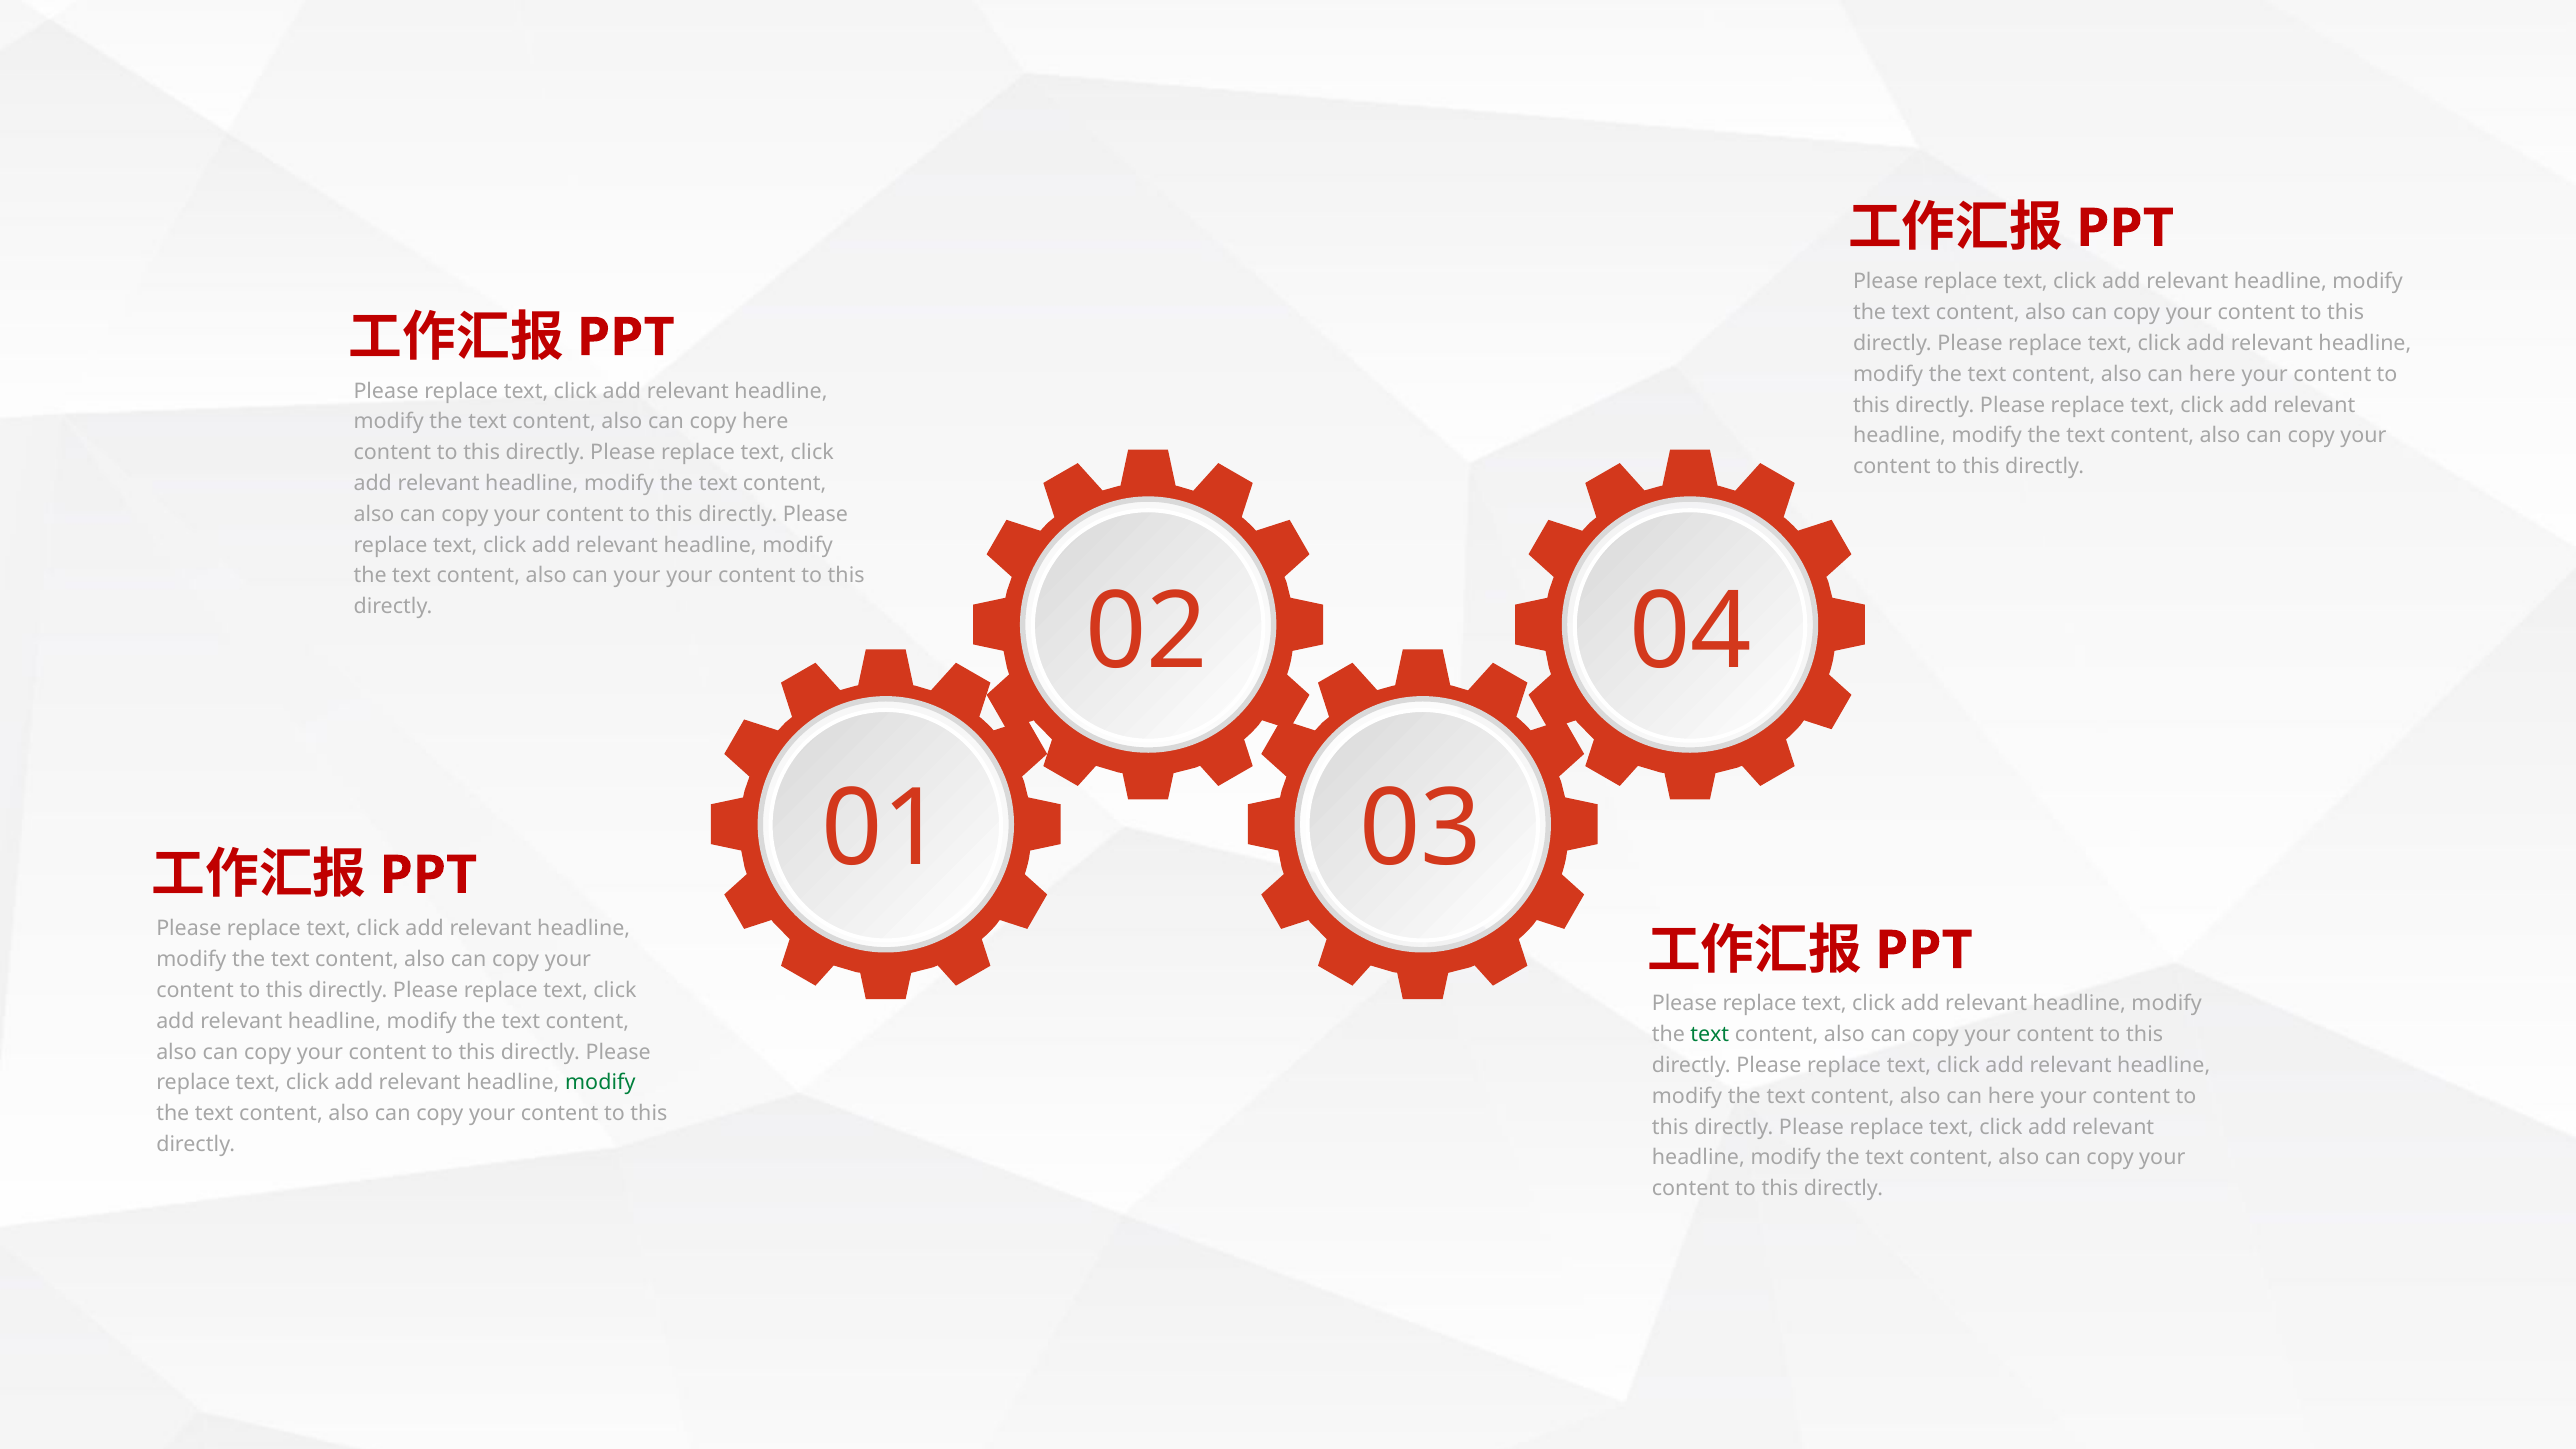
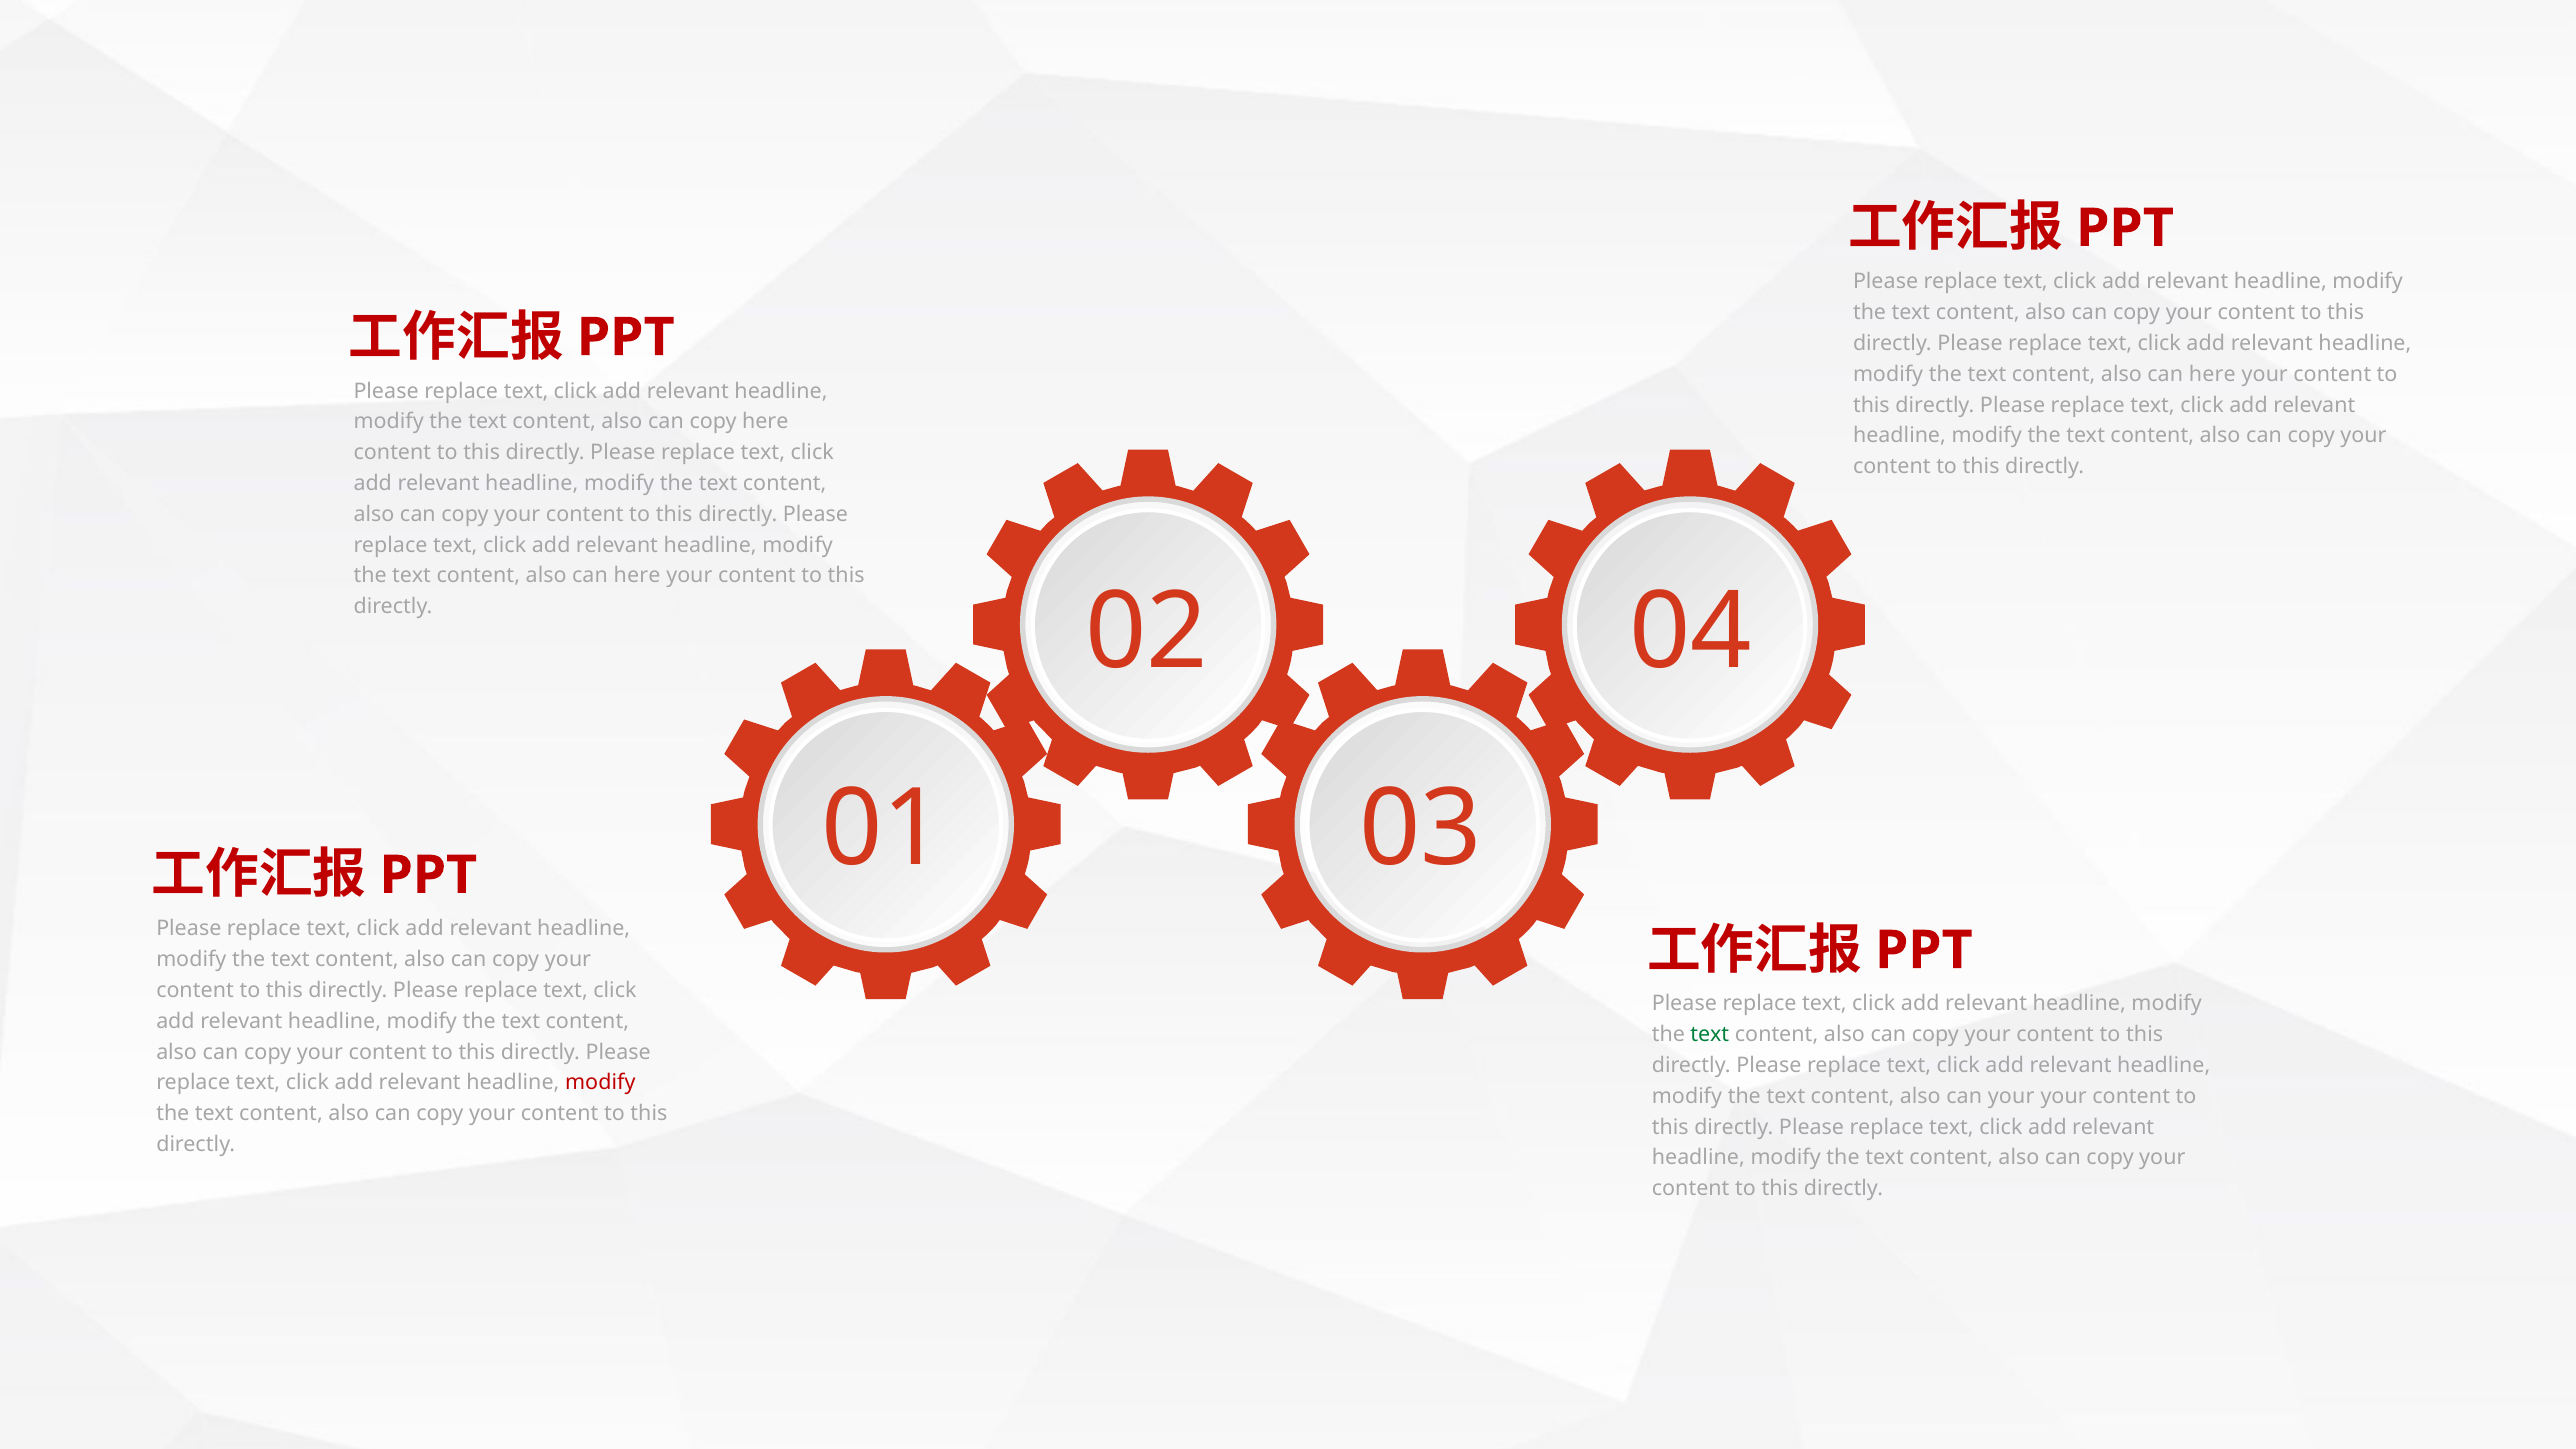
your at (637, 576): your -> here
modify at (600, 1083) colour: green -> red
here at (2011, 1096): here -> your
